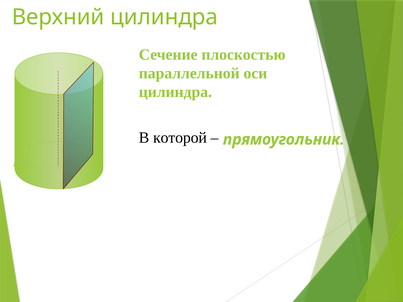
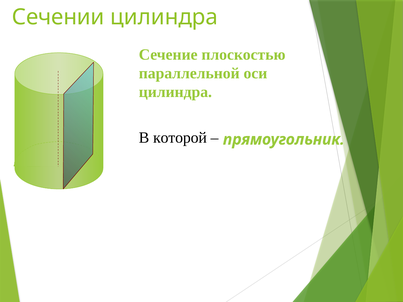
Верхний: Верхний -> Сечении
